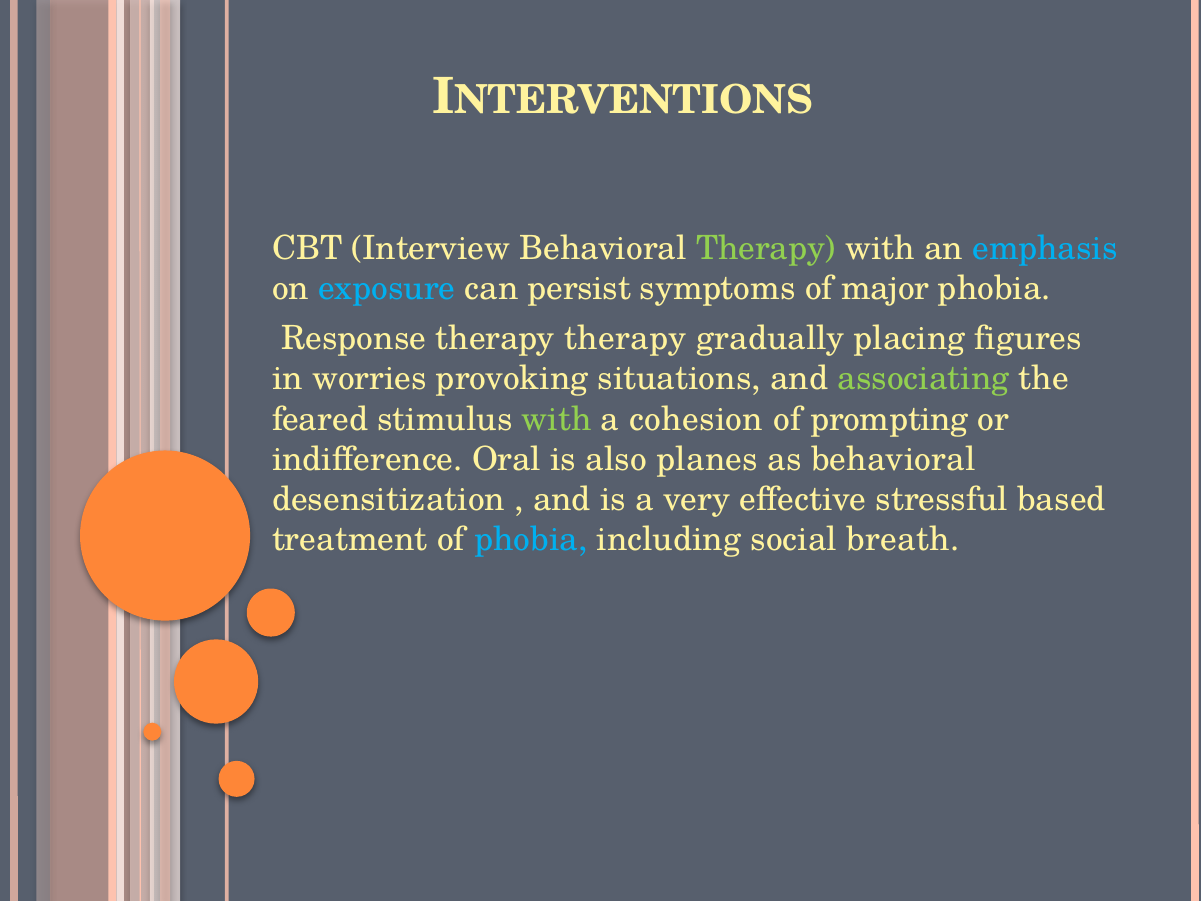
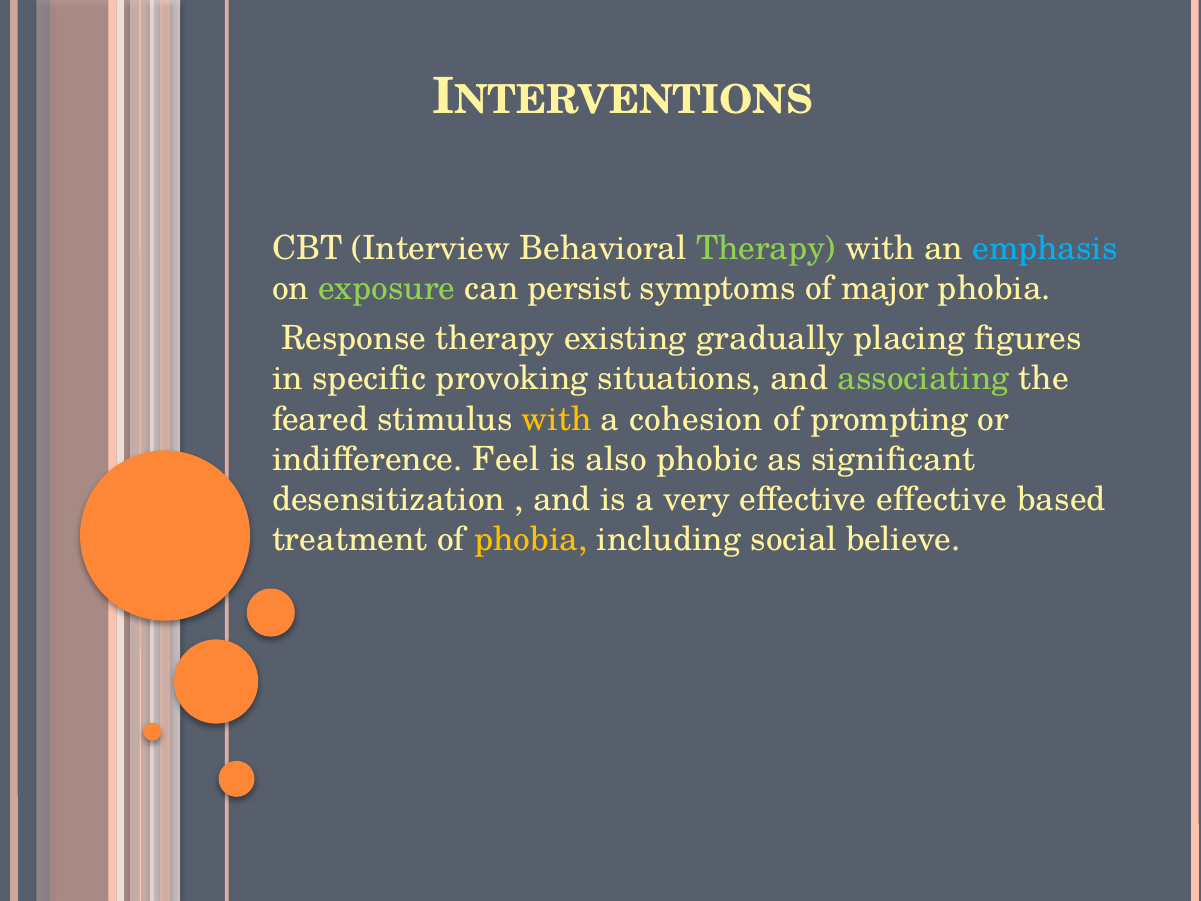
exposure colour: light blue -> light green
therapy therapy: therapy -> existing
worries: worries -> specific
with at (557, 419) colour: light green -> yellow
Oral: Oral -> Feel
planes: planes -> phobic
as behavioral: behavioral -> significant
effective stressful: stressful -> effective
phobia at (531, 539) colour: light blue -> yellow
breath: breath -> believe
